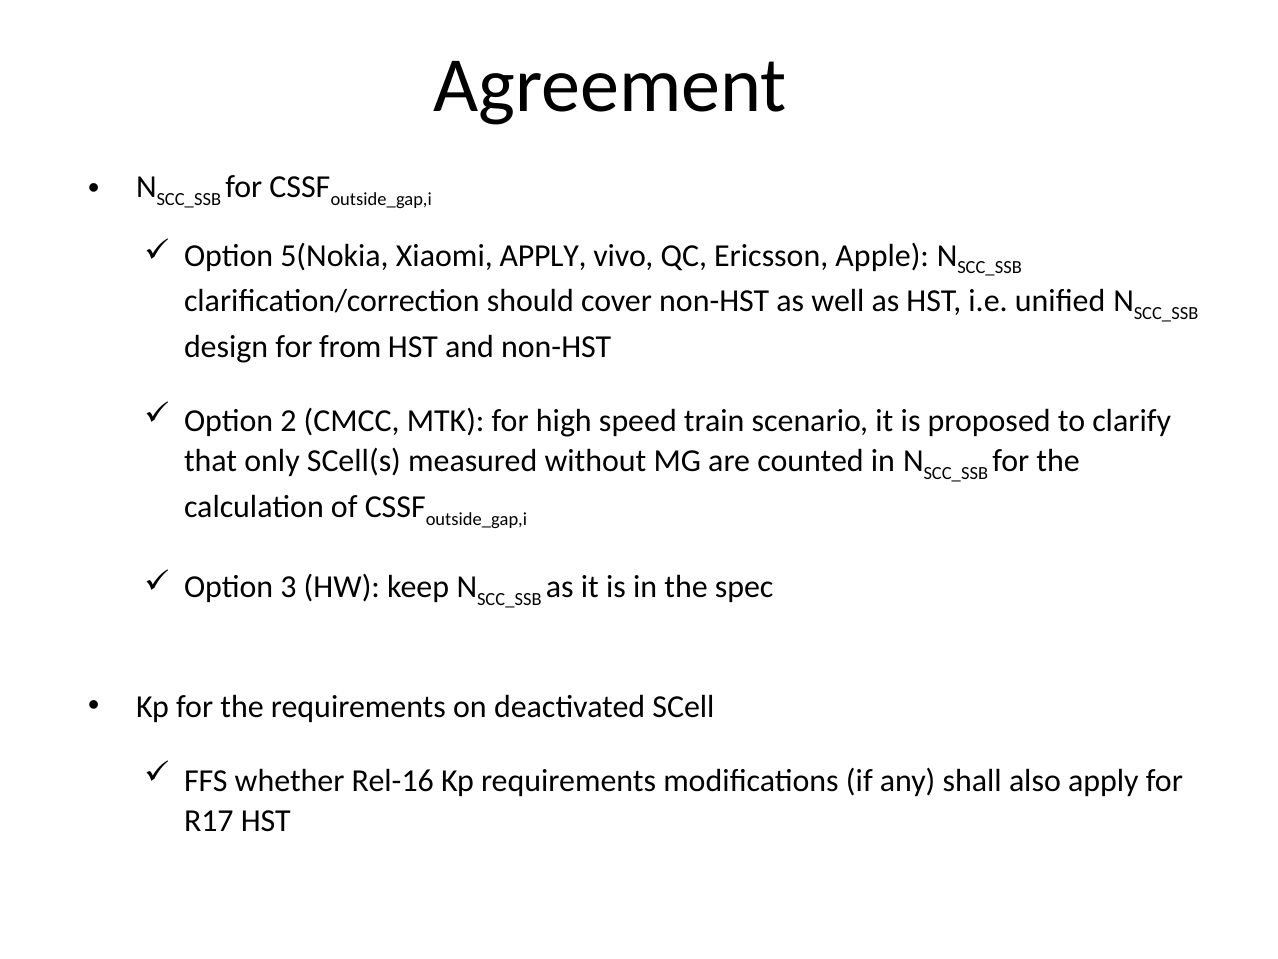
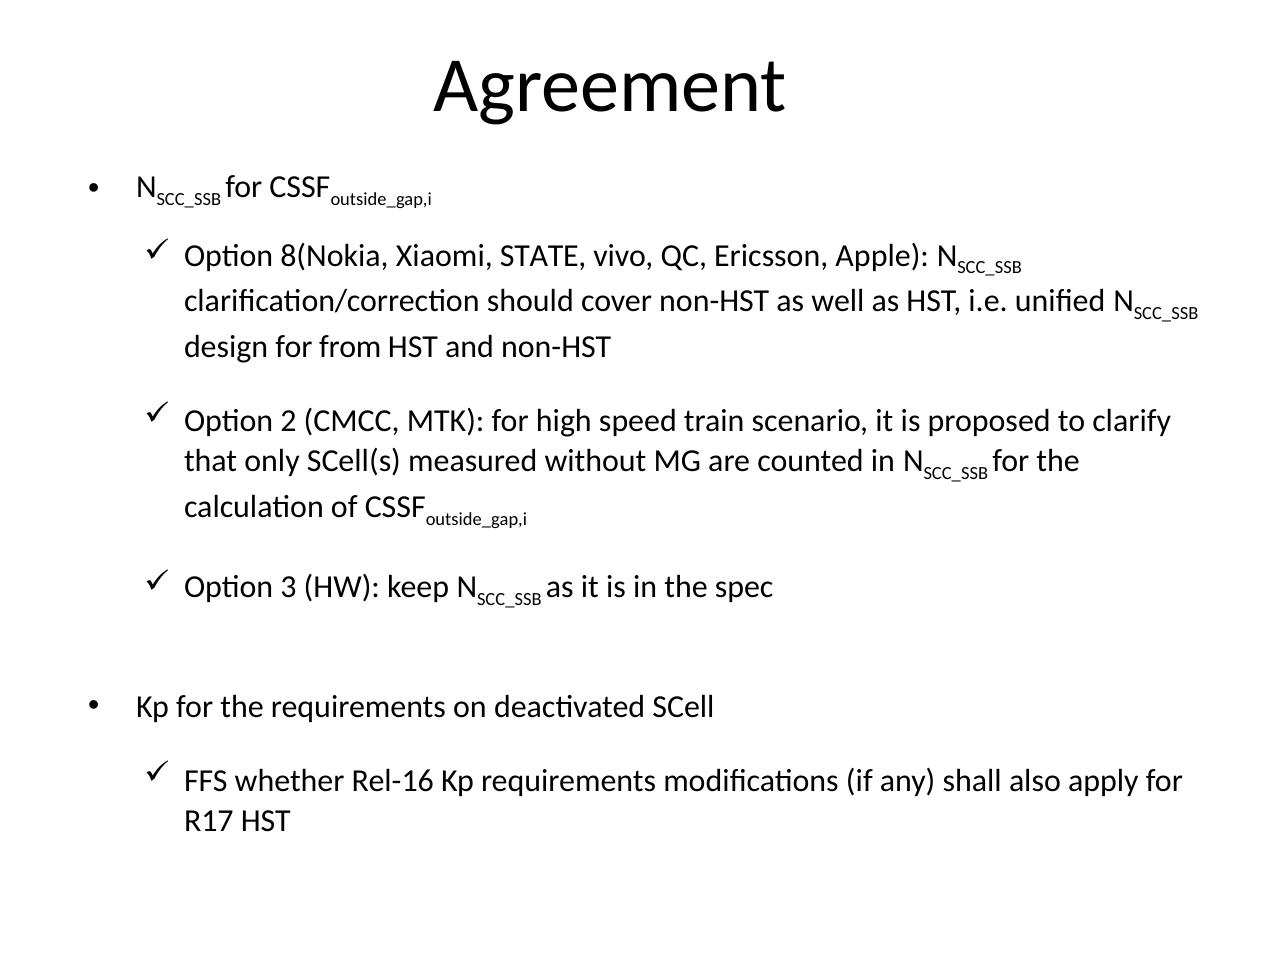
5(Nokia: 5(Nokia -> 8(Nokia
Xiaomi APPLY: APPLY -> STATE
